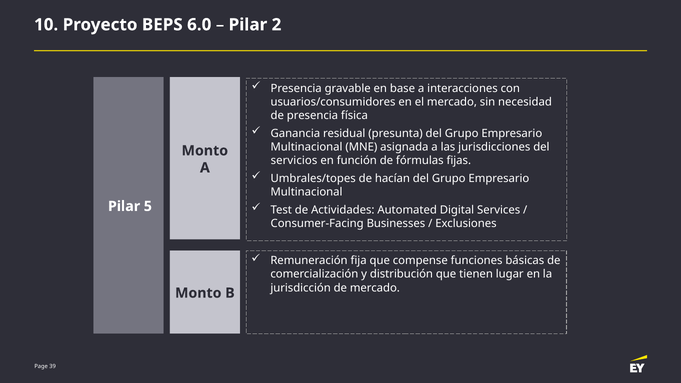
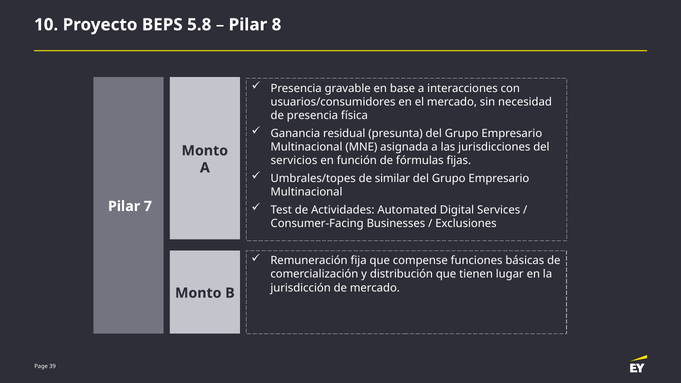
6.0: 6.0 -> 5.8
2: 2 -> 8
hacían: hacían -> similar
5: 5 -> 7
